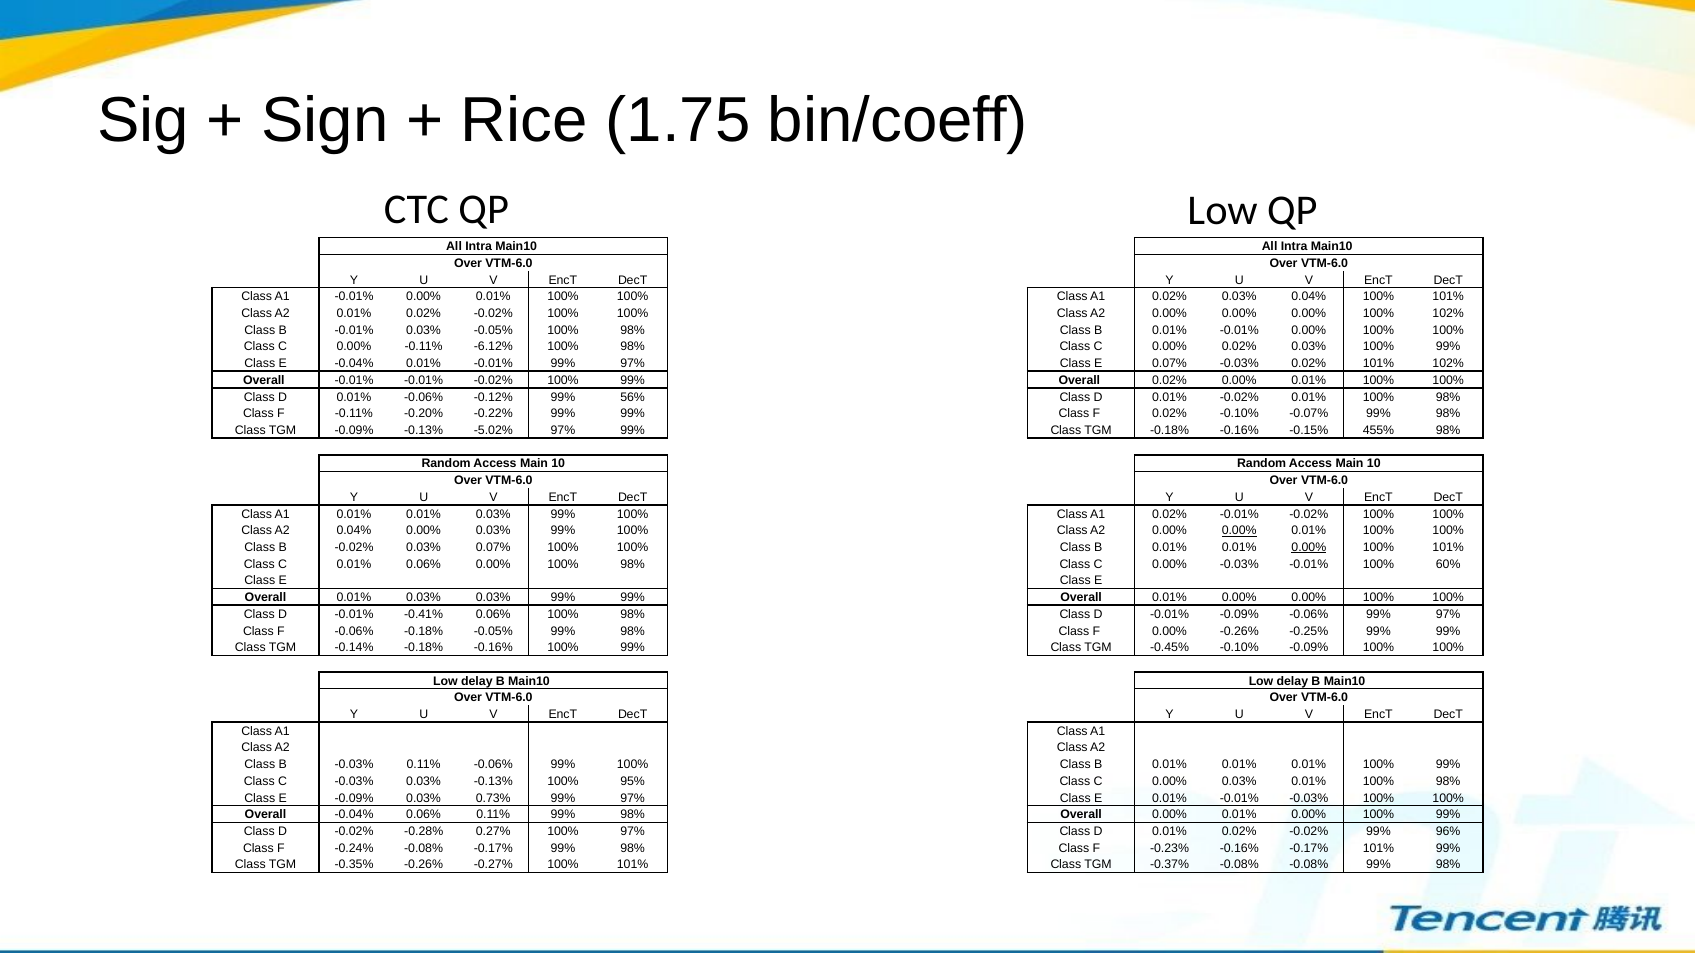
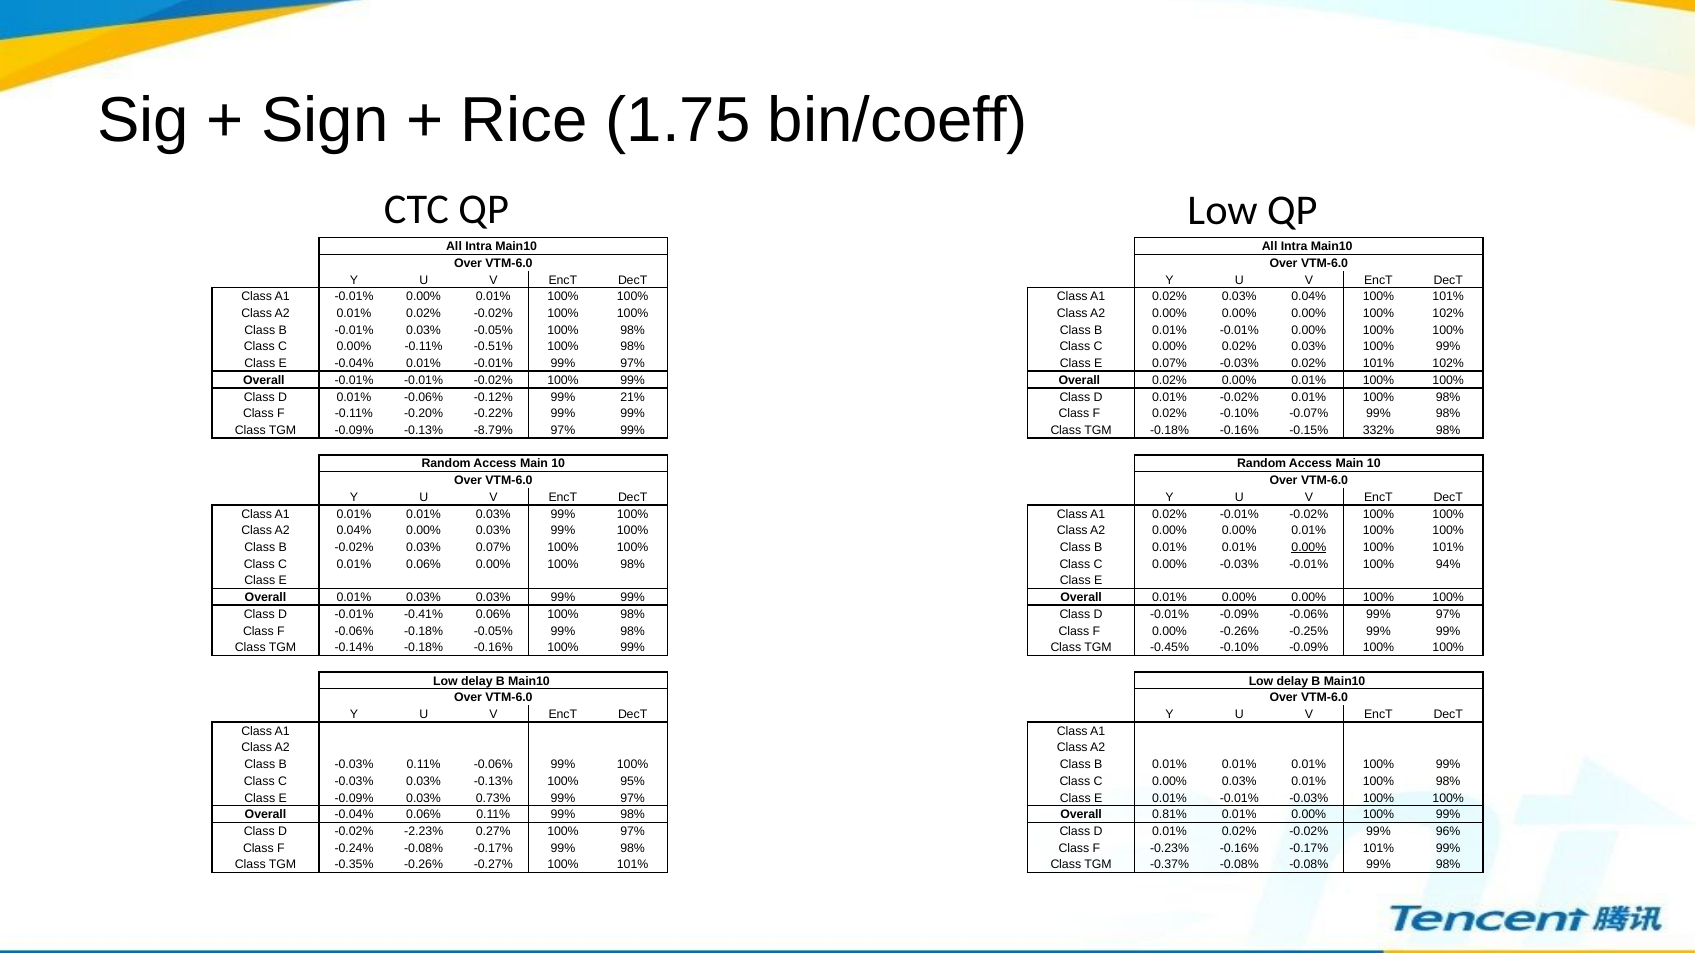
-6.12%: -6.12% -> -0.51%
56%: 56% -> 21%
-5.02%: -5.02% -> -8.79%
455%: 455% -> 332%
0.00% at (1239, 531) underline: present -> none
60%: 60% -> 94%
Overall 0.00%: 0.00% -> 0.81%
-0.28%: -0.28% -> -2.23%
